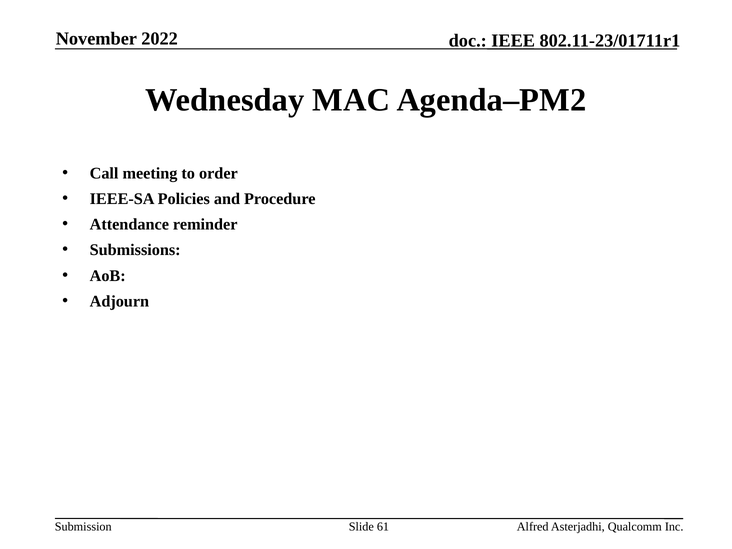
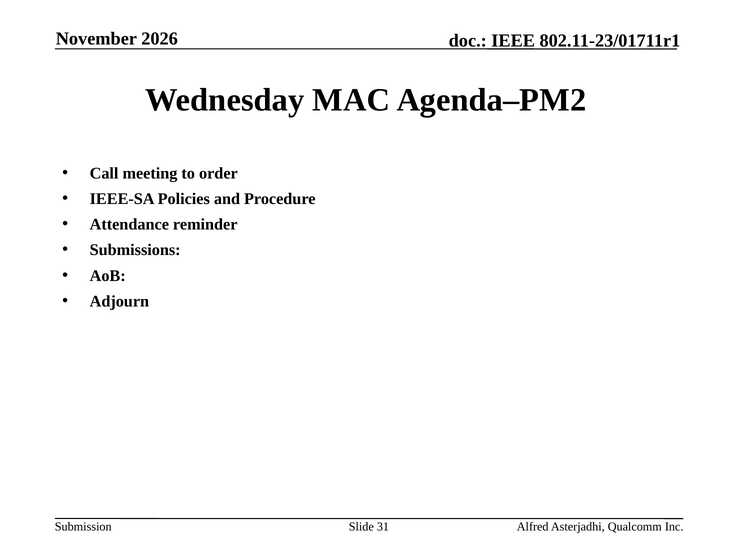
2022: 2022 -> 2026
61: 61 -> 31
